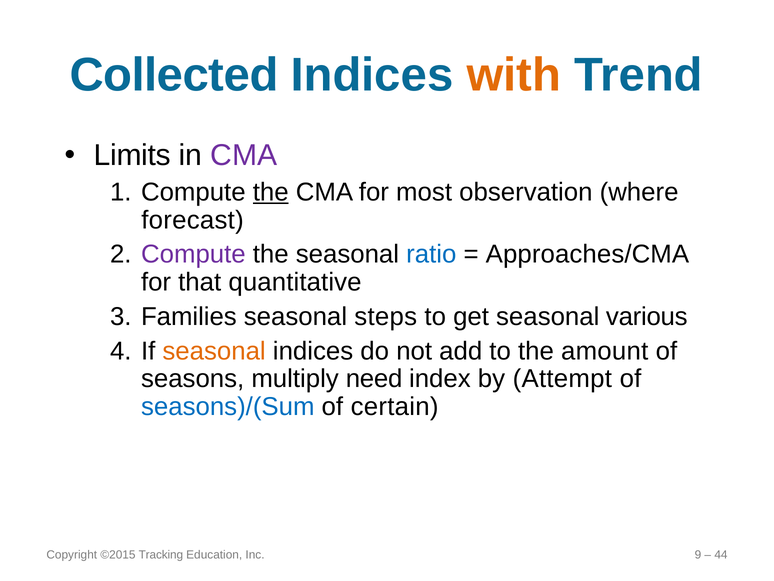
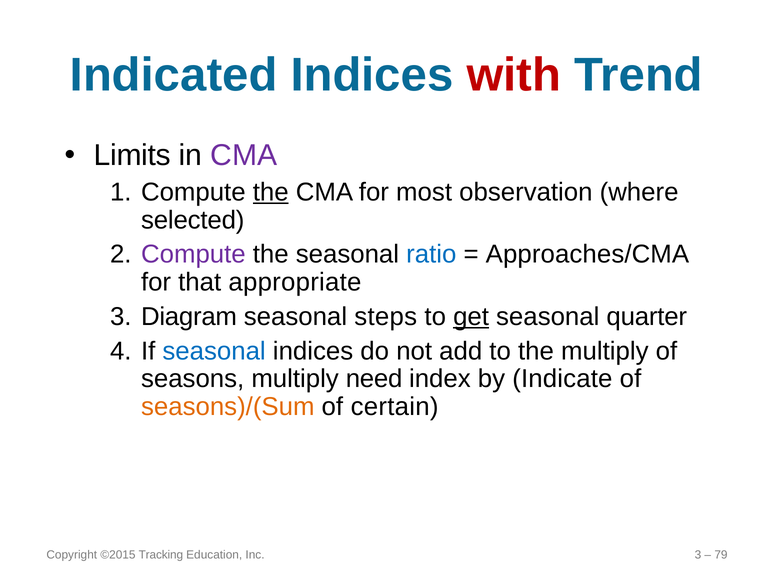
Collected: Collected -> Indicated
with colour: orange -> red
forecast: forecast -> selected
quantitative: quantitative -> appropriate
Families: Families -> Diagram
get underline: none -> present
various: various -> quarter
seasonal at (214, 351) colour: orange -> blue
the amount: amount -> multiply
Attempt: Attempt -> Indicate
seasons)/(Sum colour: blue -> orange
Inc 9: 9 -> 3
44: 44 -> 79
